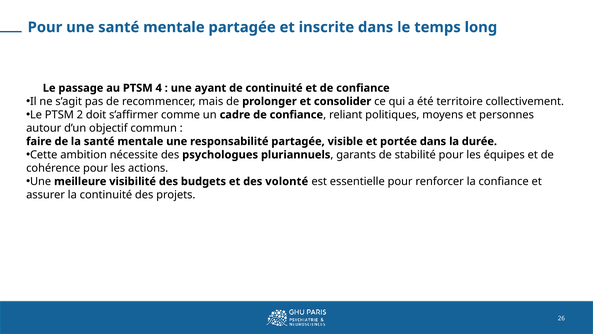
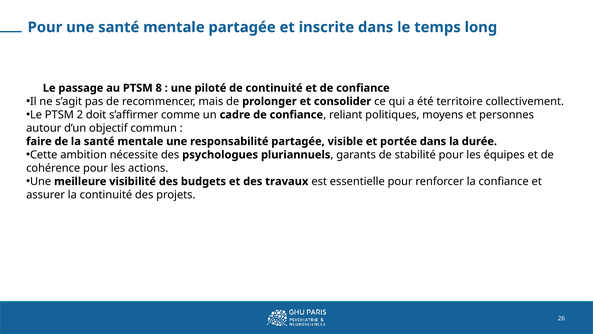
4: 4 -> 8
ayant: ayant -> piloté
volonté: volonté -> travaux
